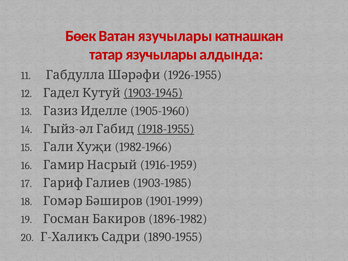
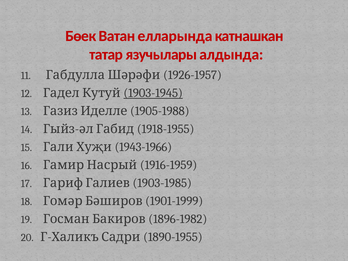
Ватан язучылары: язучылары -> елларында
1926-1955: 1926-1955 -> 1926-1957
1905-1960: 1905-1960 -> 1905-1988
1918-1955 underline: present -> none
1982-1966: 1982-1966 -> 1943-1966
